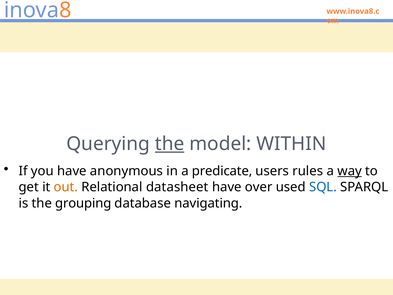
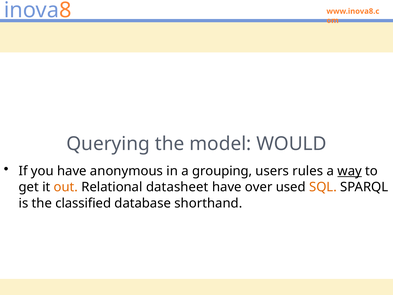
the at (170, 144) underline: present -> none
WITHIN: WITHIN -> WOULD
predicate: predicate -> grouping
SQL colour: blue -> orange
grouping: grouping -> classified
navigating: navigating -> shorthand
